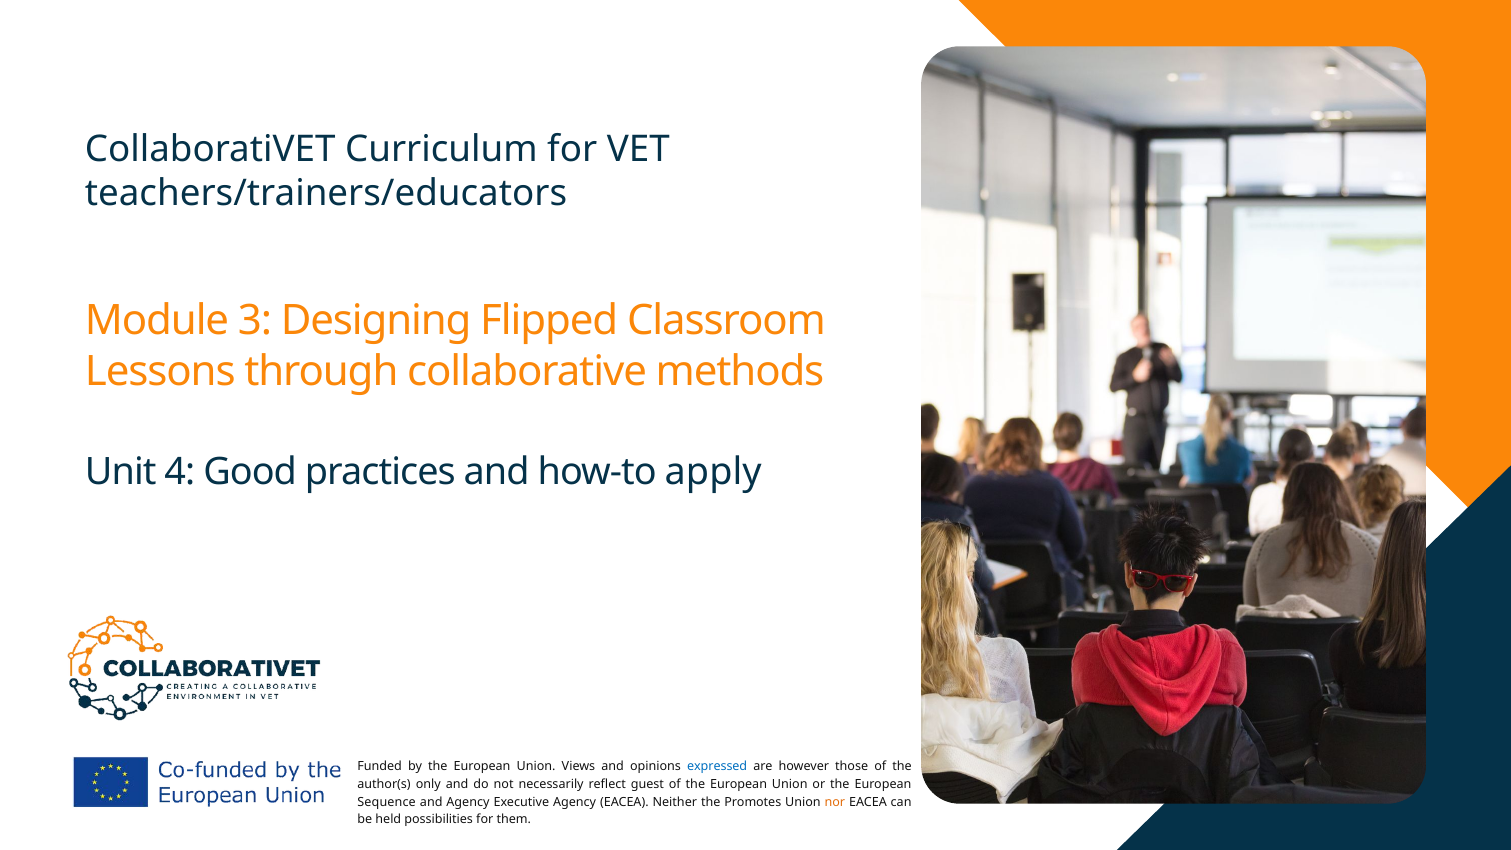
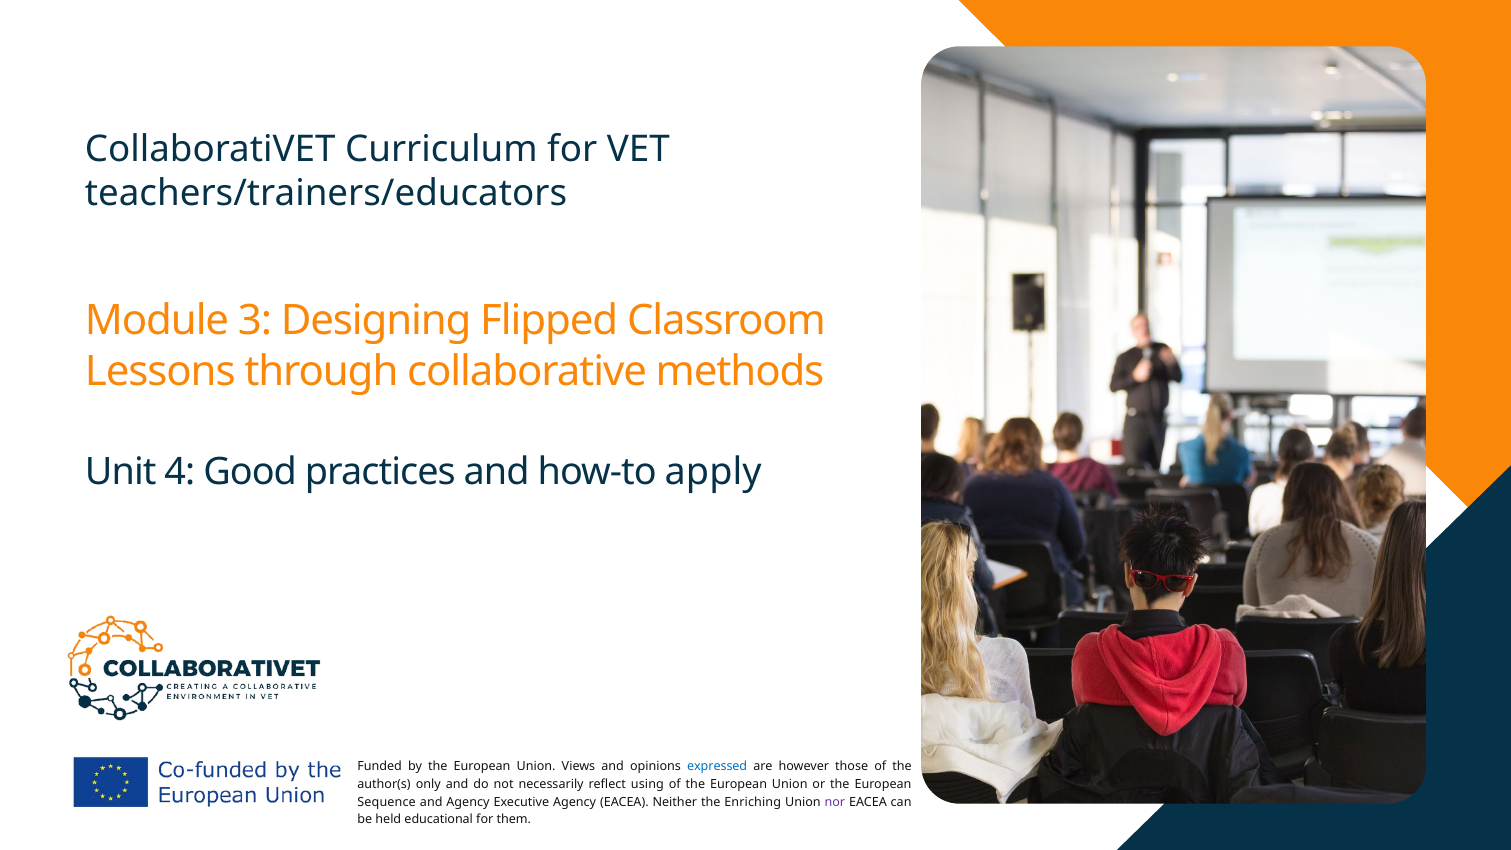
guest: guest -> using
Promotes: Promotes -> Enriching
nor colour: orange -> purple
possibilities: possibilities -> educational
